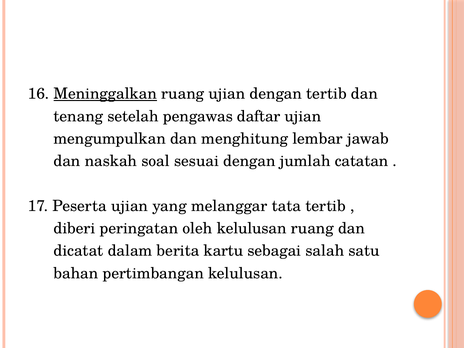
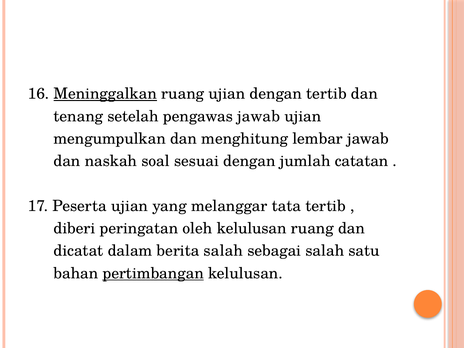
pengawas daftar: daftar -> jawab
berita kartu: kartu -> salah
pertimbangan underline: none -> present
